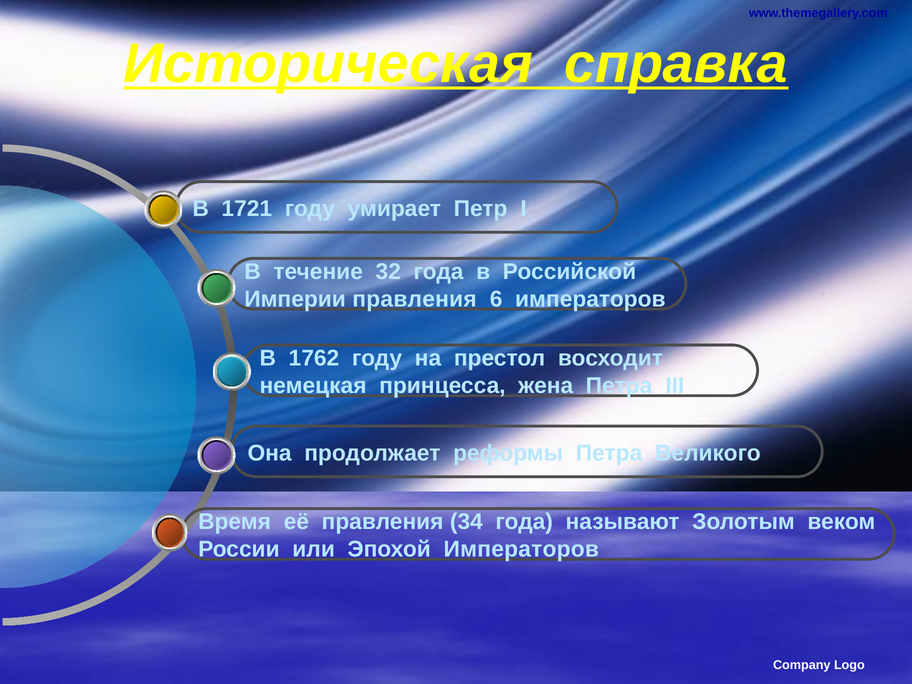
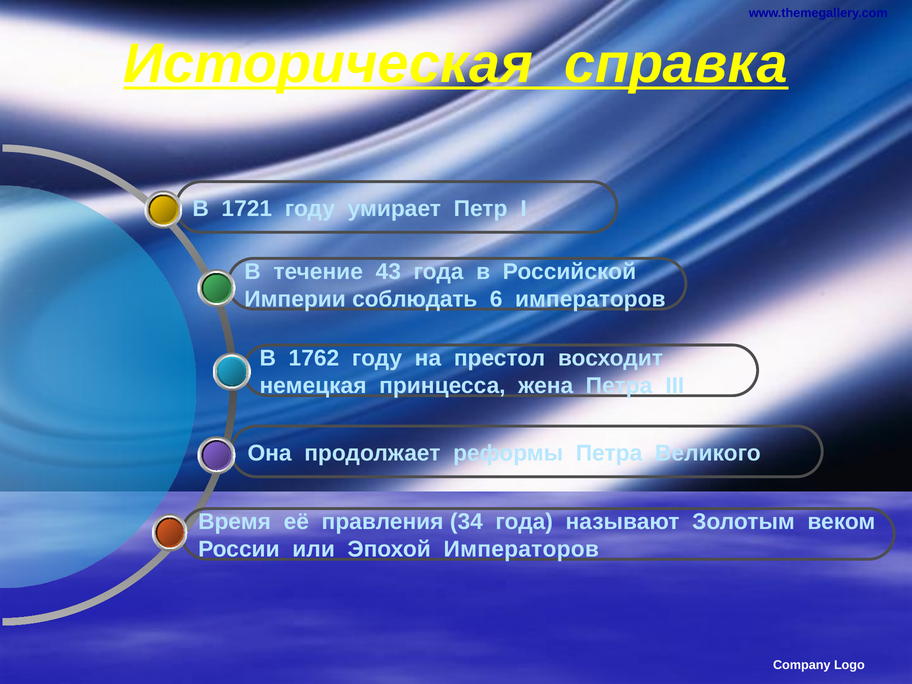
32: 32 -> 43
правления at (415, 299): правления -> соблюдать
